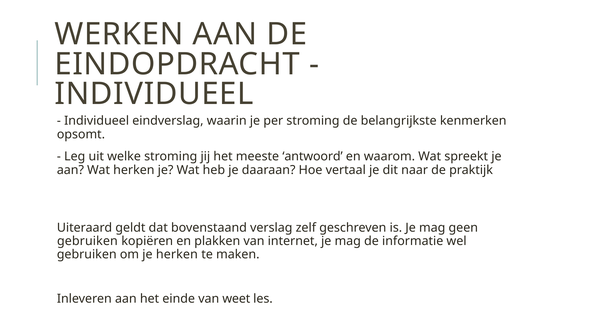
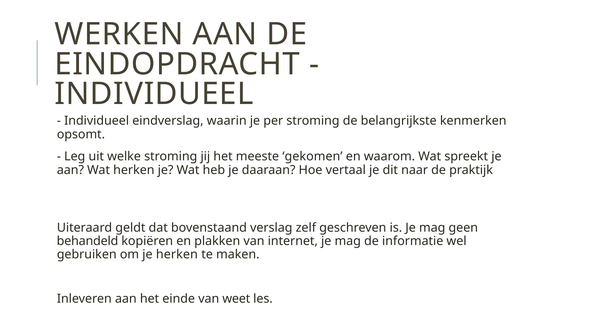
antwoord: antwoord -> gekomen
gebruiken at (87, 241): gebruiken -> behandeld
